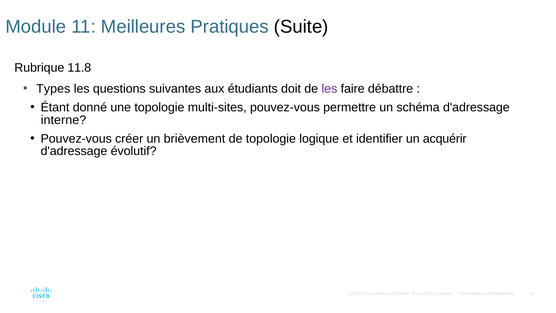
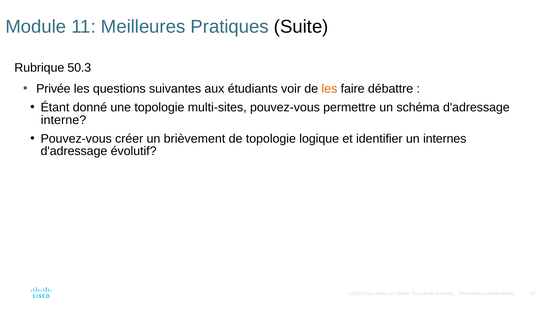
11.8: 11.8 -> 50.3
Types: Types -> Privée
doit: doit -> voir
les at (329, 89) colour: purple -> orange
acquérir: acquérir -> internes
